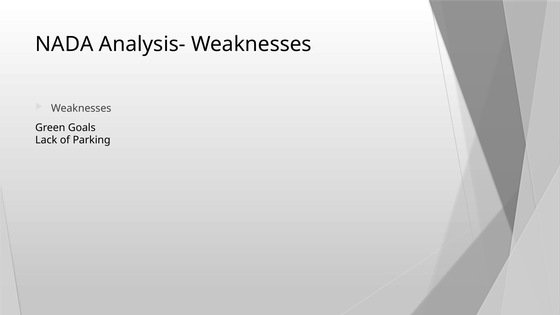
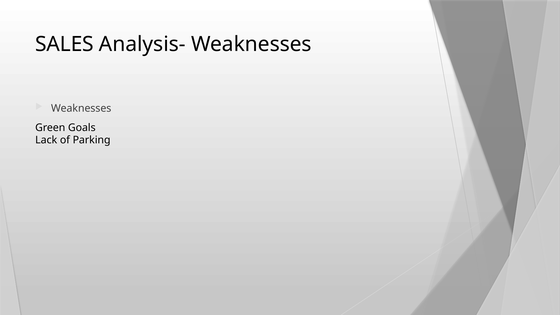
NADA: NADA -> SALES
